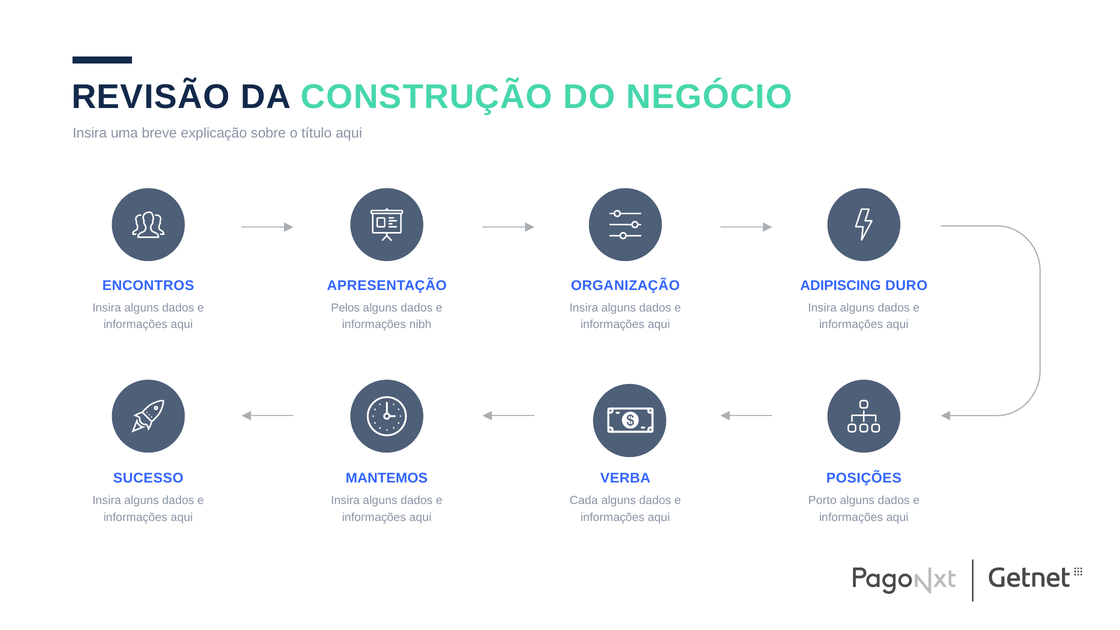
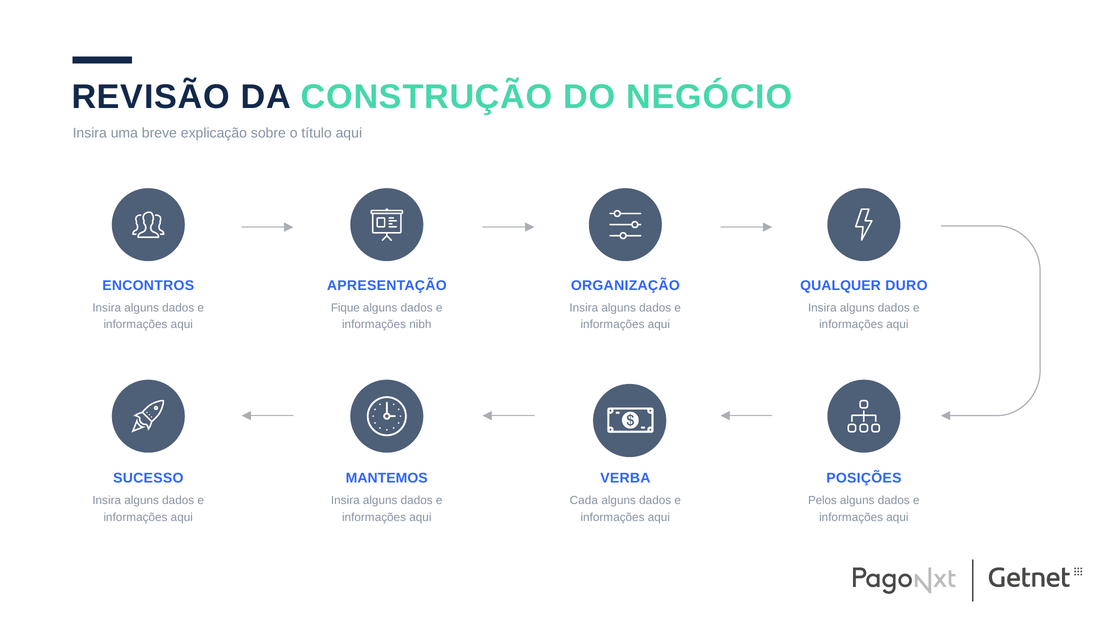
ADIPISCING: ADIPISCING -> QUALQUER
Pelos: Pelos -> Fique
Porto: Porto -> Pelos
